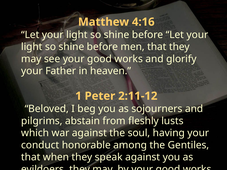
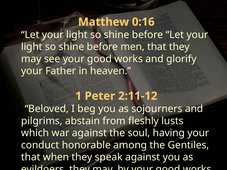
4:16: 4:16 -> 0:16
